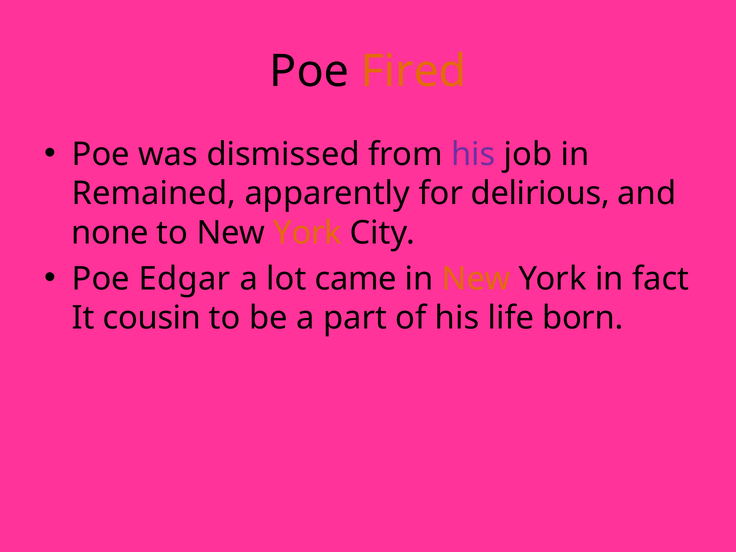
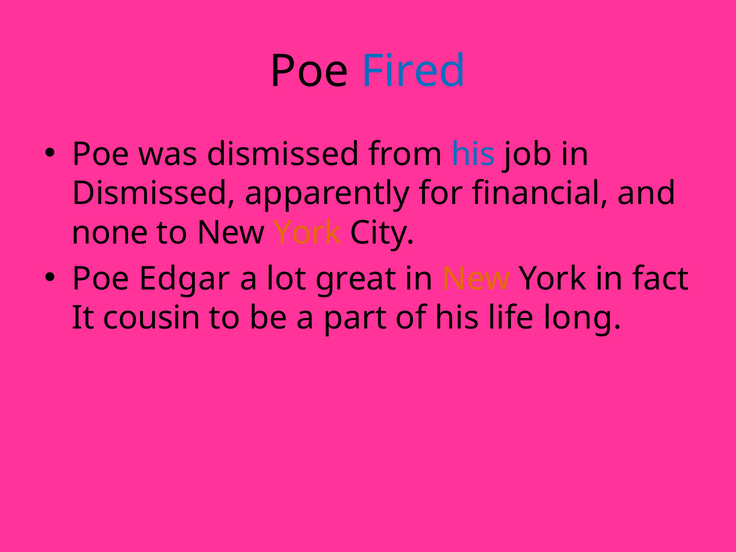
Fired colour: orange -> blue
his at (473, 154) colour: purple -> blue
Remained at (154, 194): Remained -> Dismissed
delirious: delirious -> financial
came: came -> great
born: born -> long
